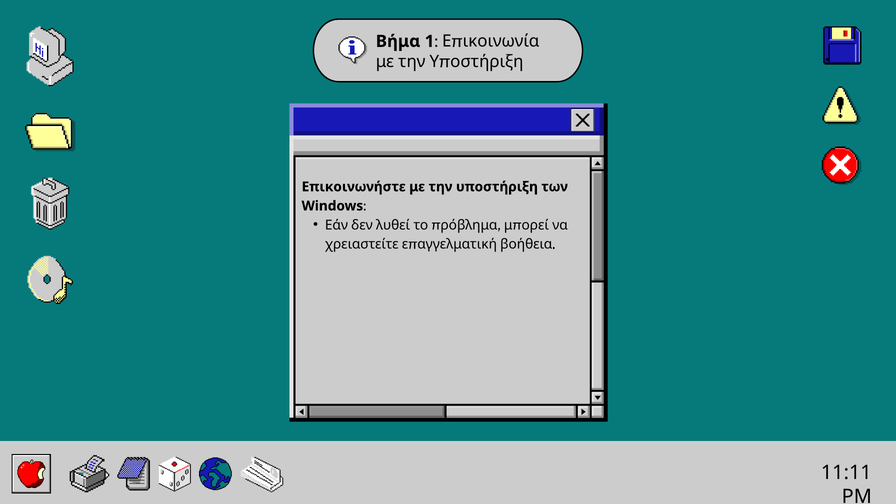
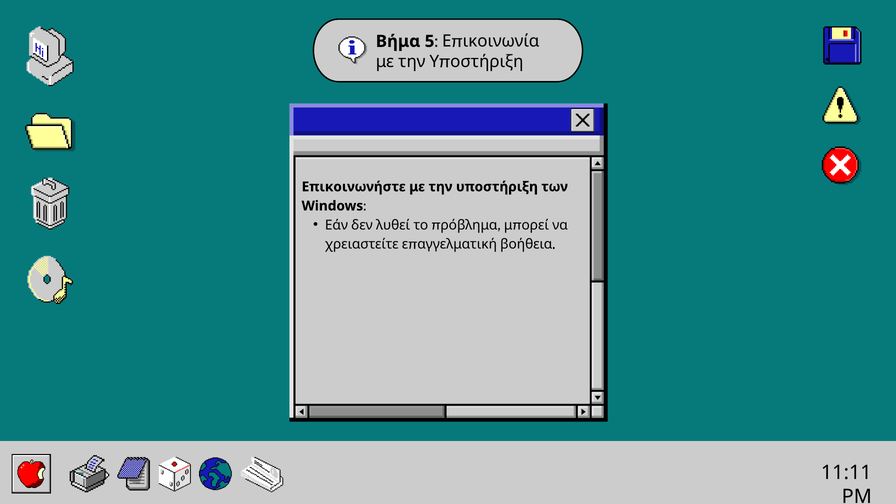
1: 1 -> 5
